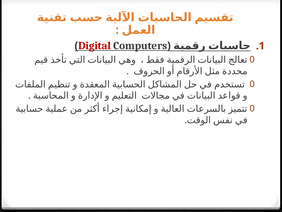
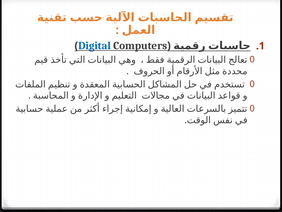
Digital colour: red -> blue
